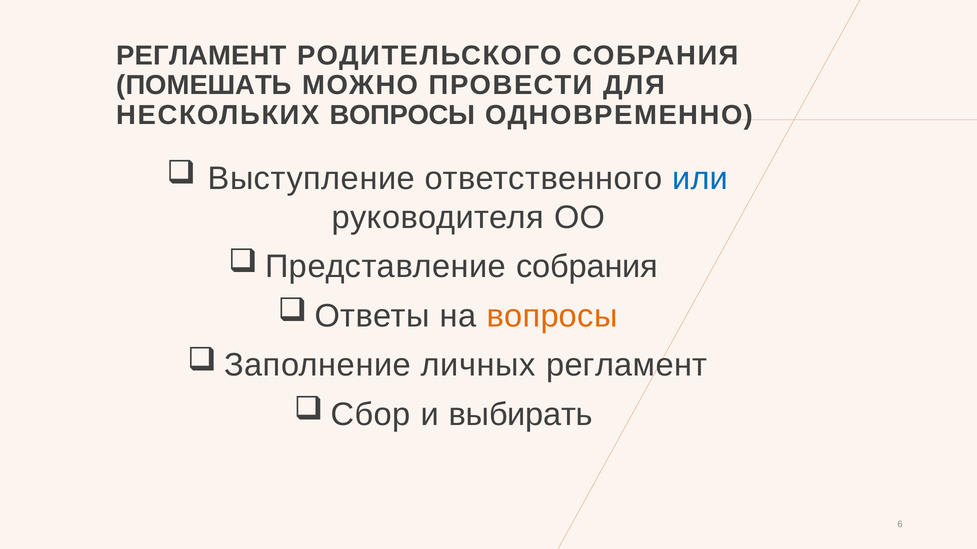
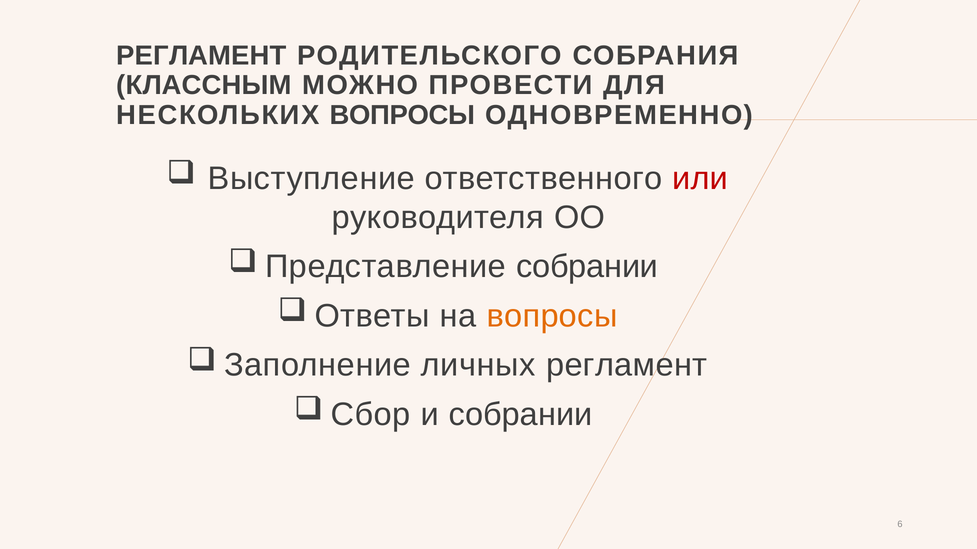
ПОМЕШАТЬ: ПОМЕШАТЬ -> КЛАССНЫМ
или colour: blue -> red
собрания at (587, 267): собрания -> собрании
и выбирать: выбирать -> собрании
